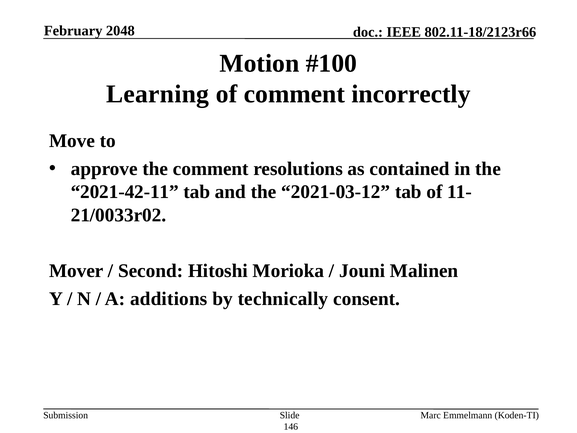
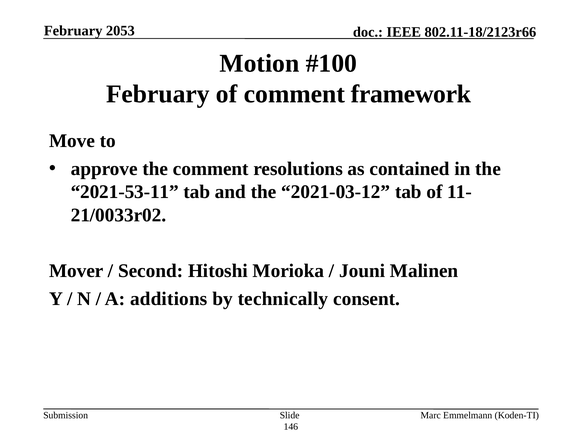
2048: 2048 -> 2053
Learning at (158, 94): Learning -> February
incorrectly: incorrectly -> framework
2021-42-11: 2021-42-11 -> 2021-53-11
